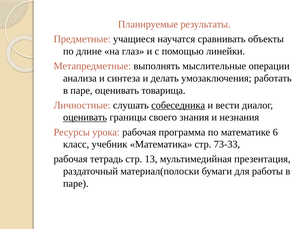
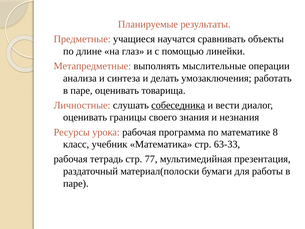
оценивать at (85, 117) underline: present -> none
6: 6 -> 8
73-33: 73-33 -> 63-33
13: 13 -> 77
